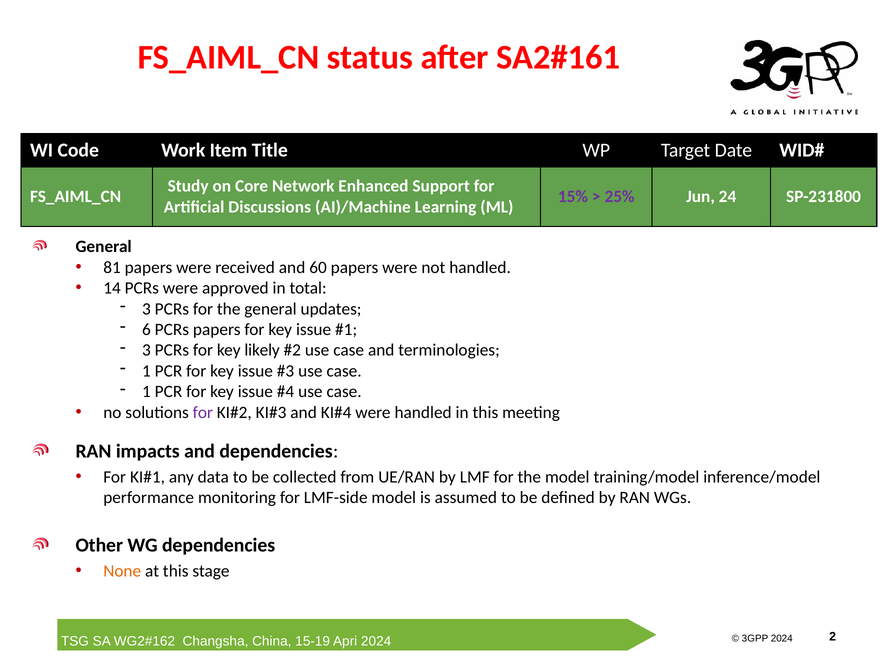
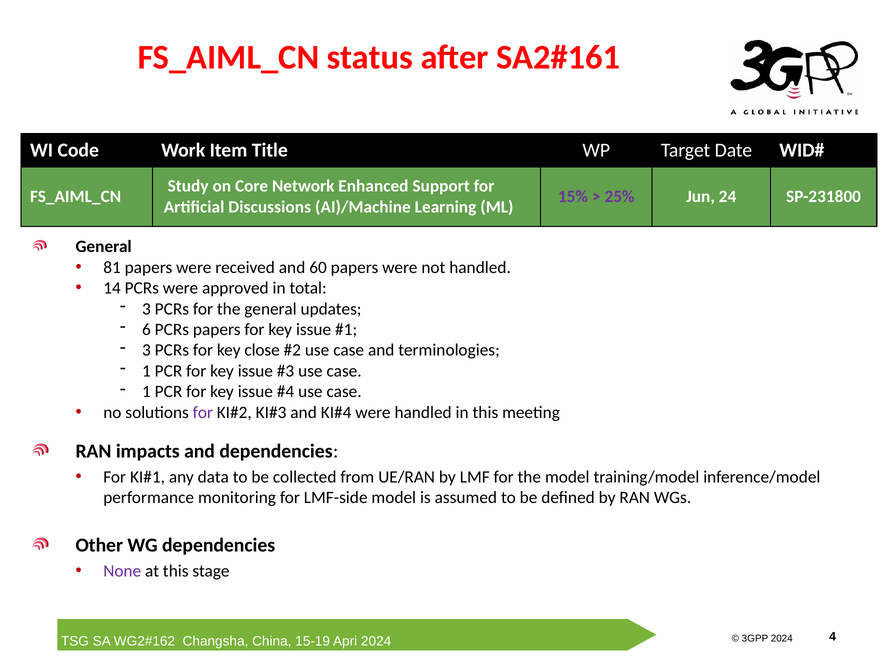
likely: likely -> close
None colour: orange -> purple
2: 2 -> 4
